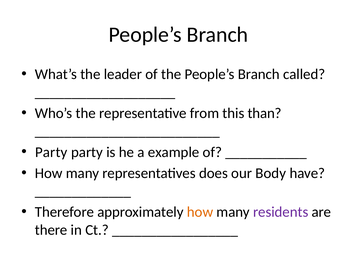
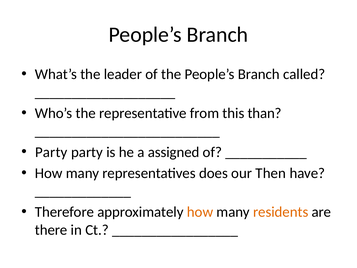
example: example -> assigned
Body: Body -> Then
residents colour: purple -> orange
